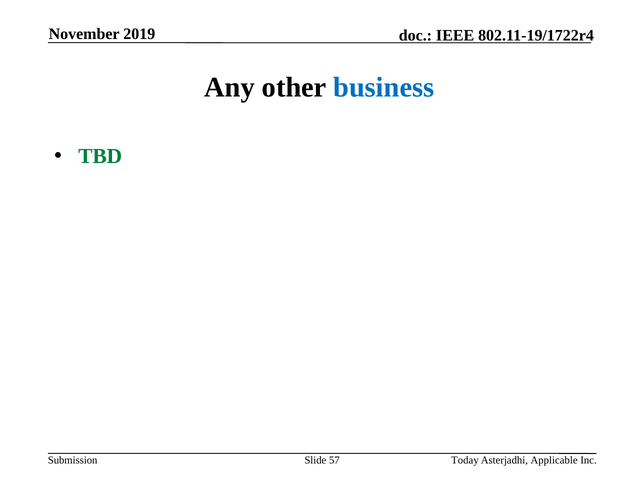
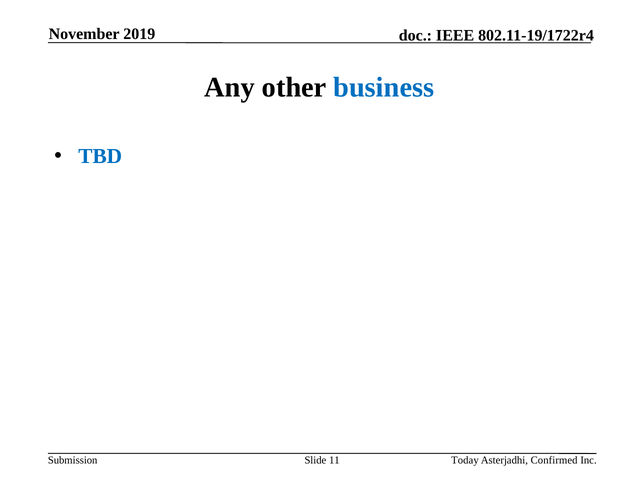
TBD colour: green -> blue
57: 57 -> 11
Applicable: Applicable -> Confirmed
